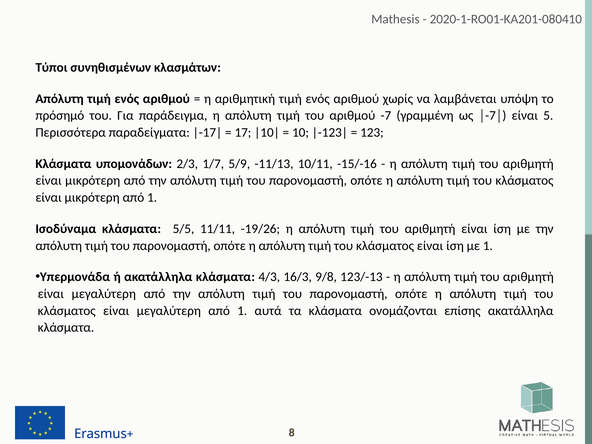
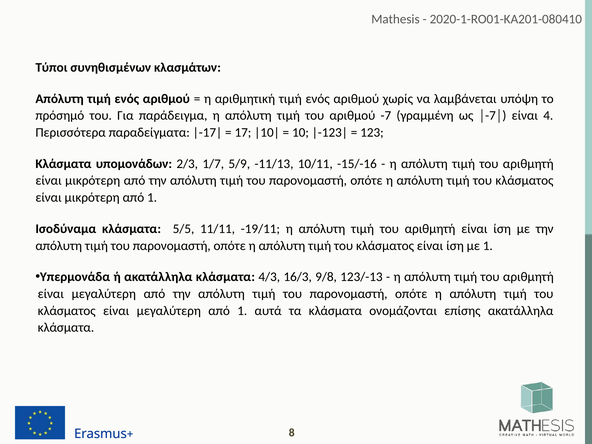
5: 5 -> 4
-19/26: -19/26 -> -19/11
